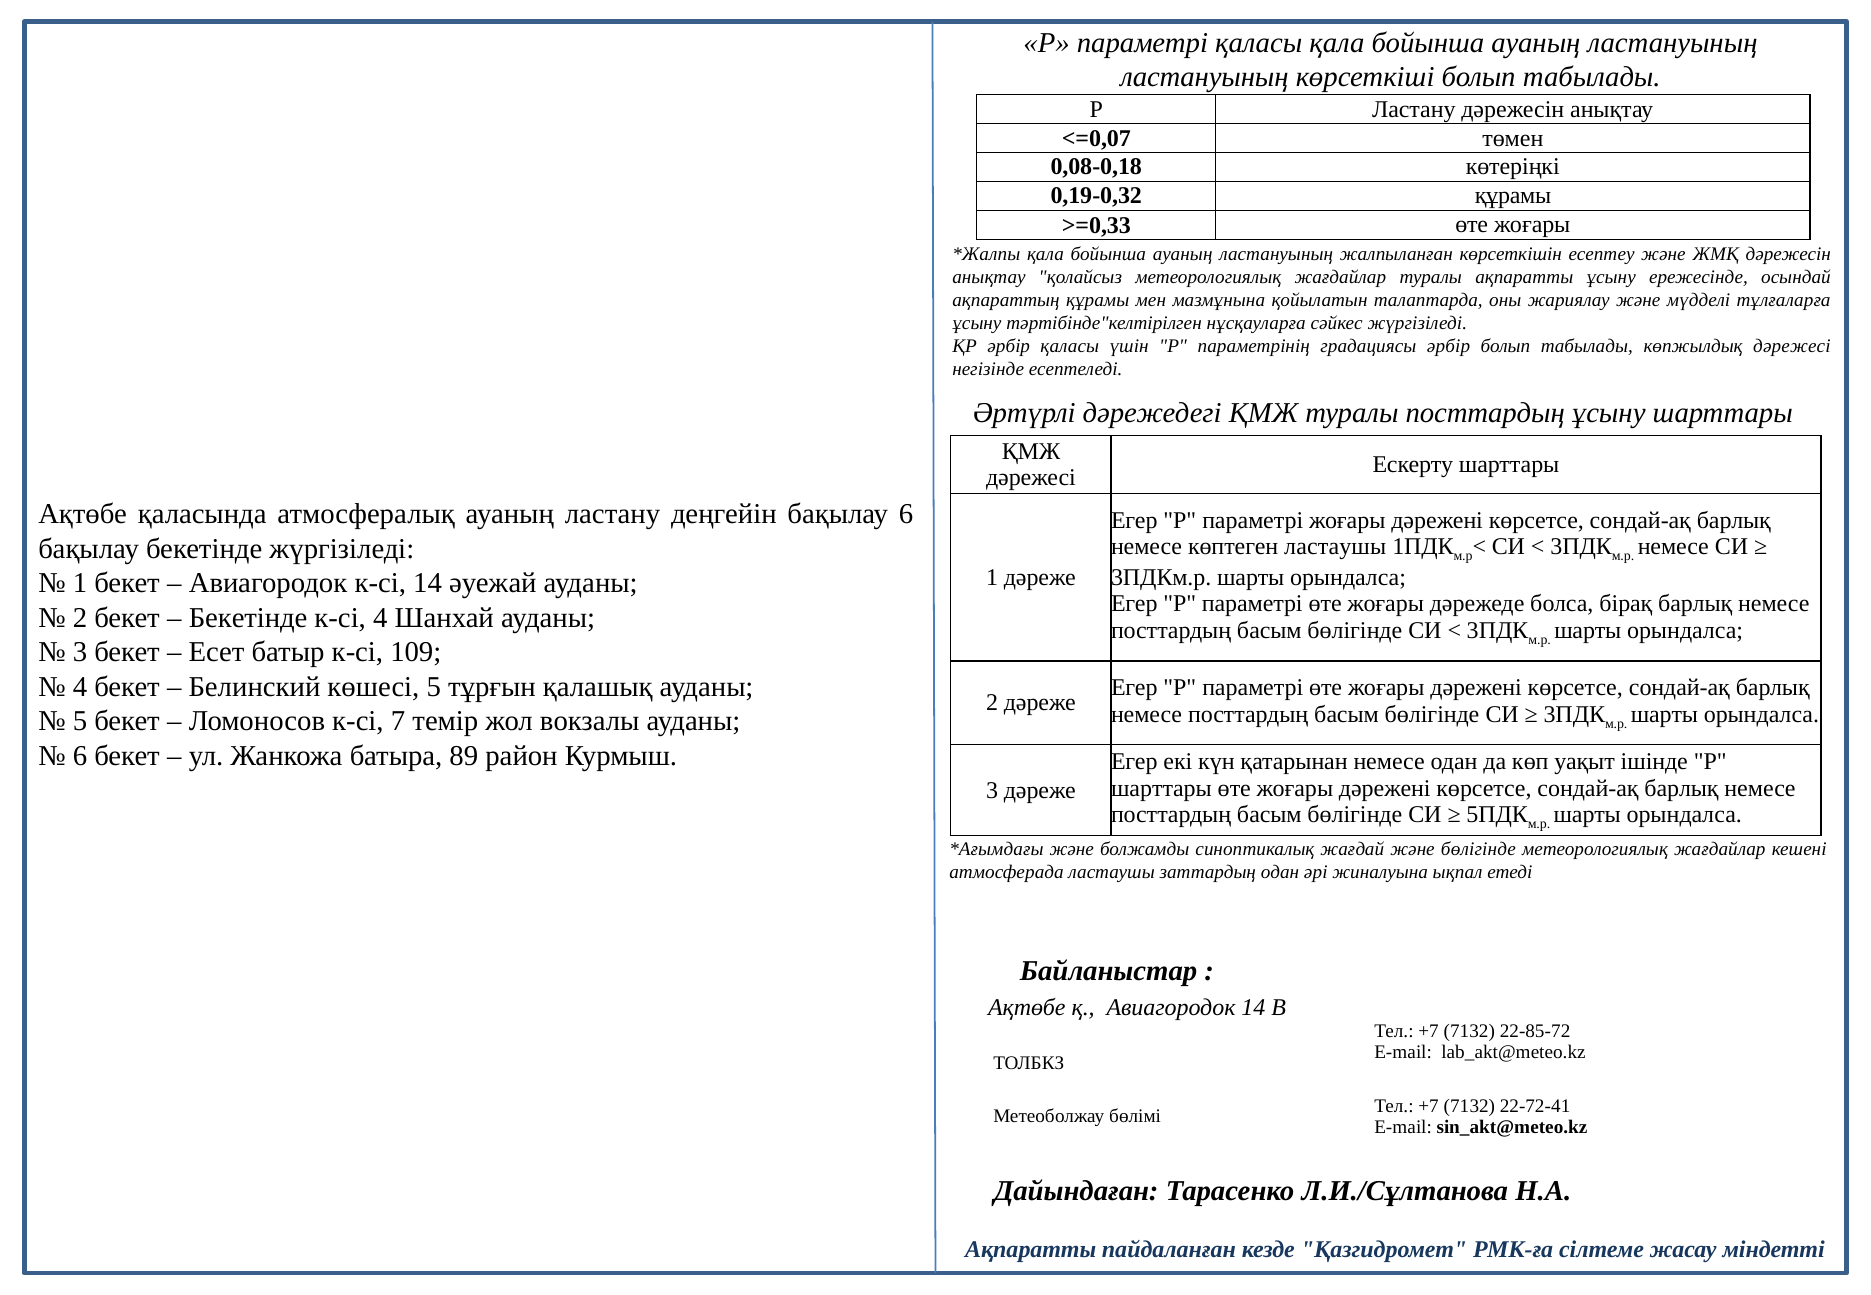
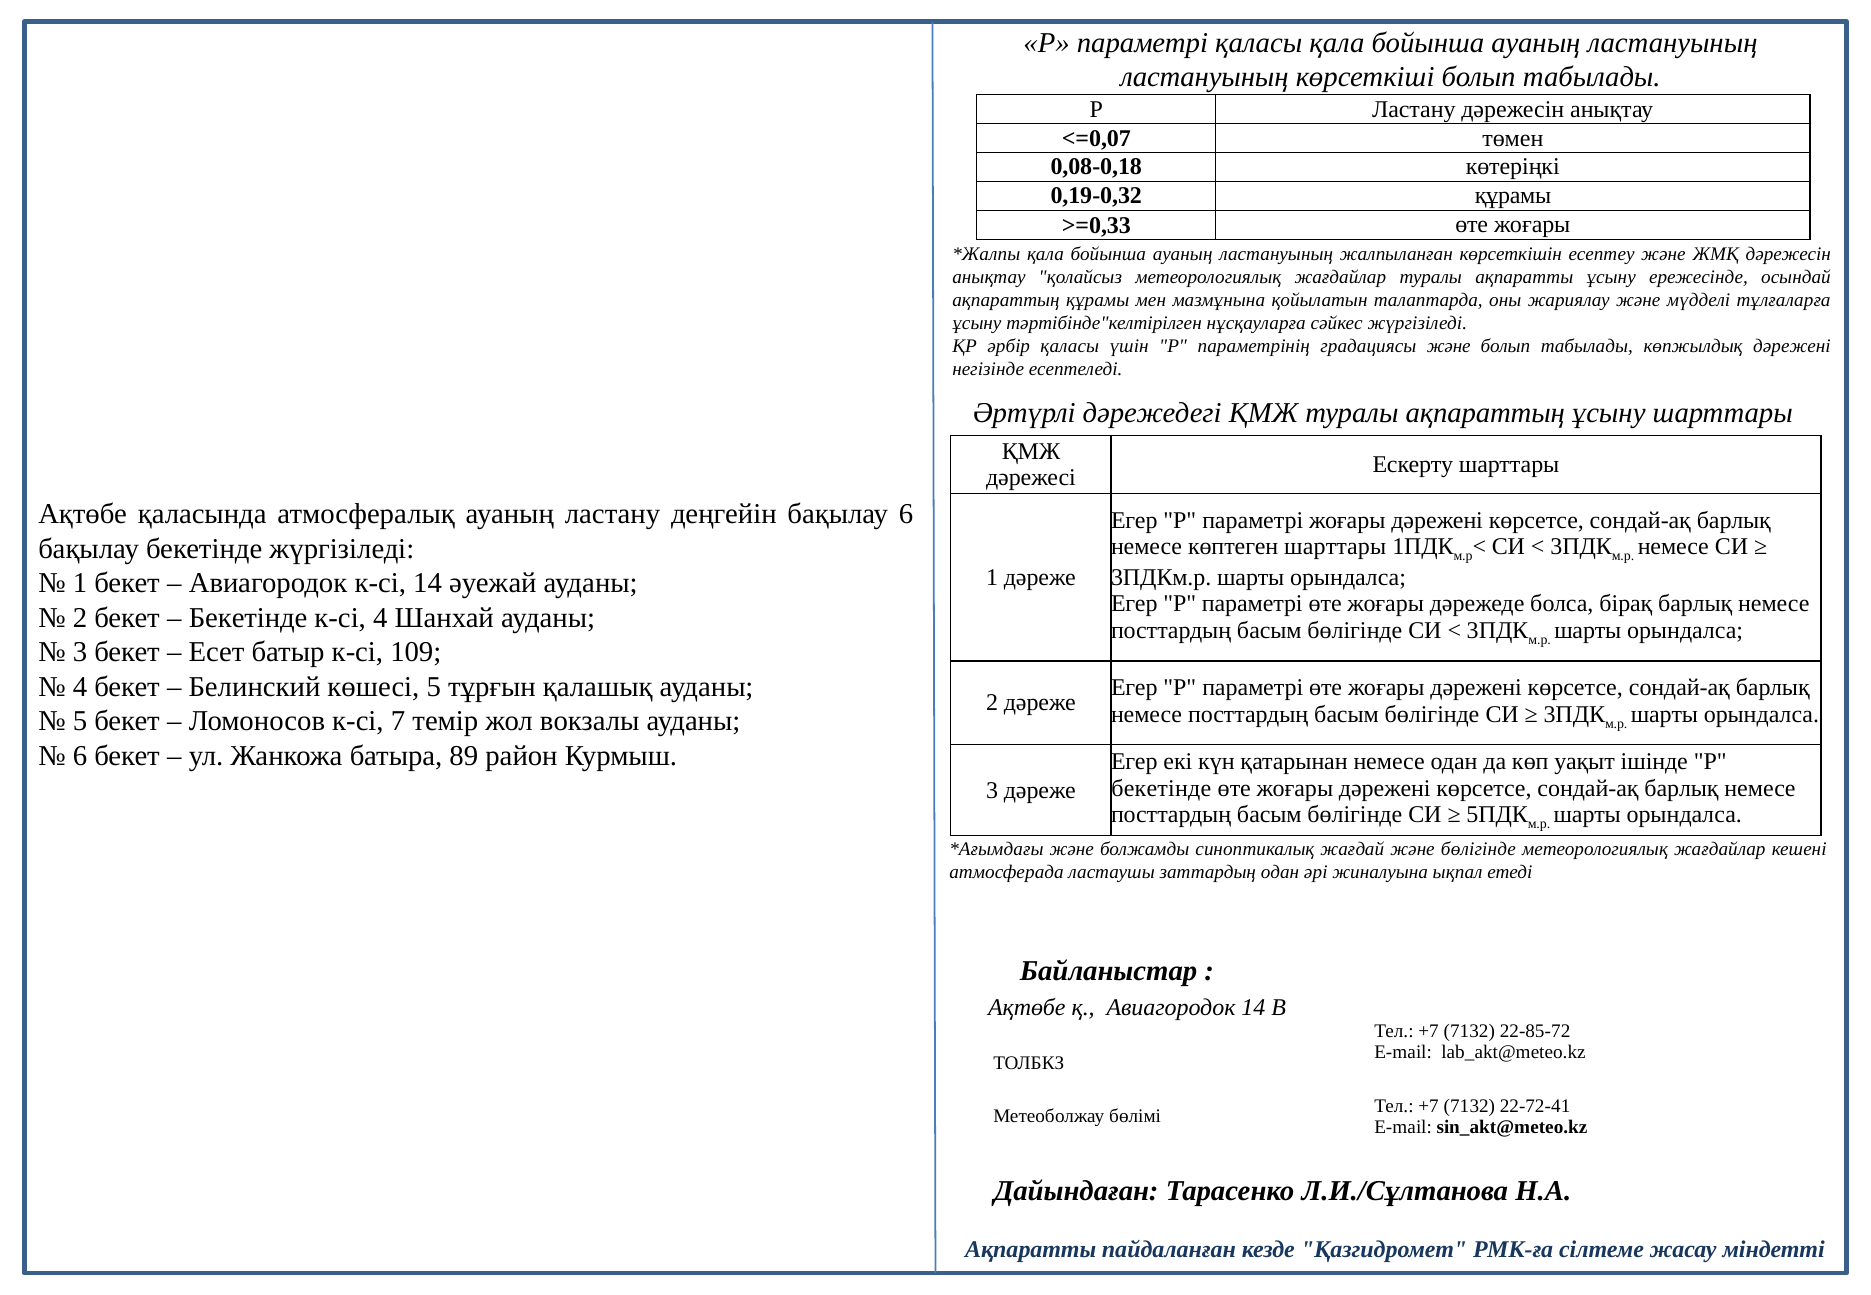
градациясы әрбір: әрбір -> және
көпжылдық дәрежесі: дәрежесі -> дәрежені
туралы посттардың: посттардың -> ақпараттың
көптеген ластаушы: ластаушы -> шарттары
шарттары at (1161, 788): шарттары -> бекетінде
